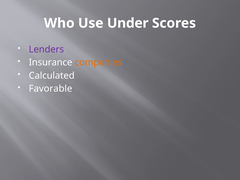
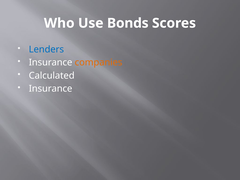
Under: Under -> Bonds
Lenders colour: purple -> blue
Favorable at (50, 89): Favorable -> Insurance
